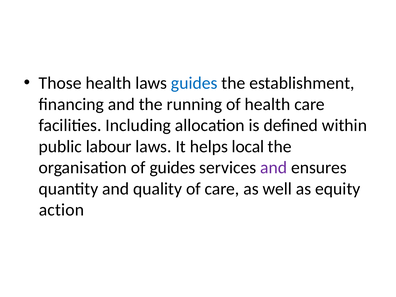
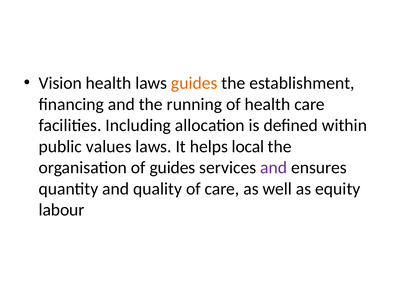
Those: Those -> Vision
guides at (194, 83) colour: blue -> orange
labour: labour -> values
action: action -> labour
